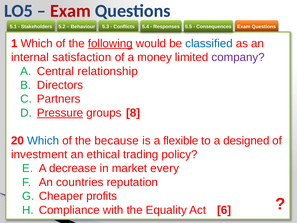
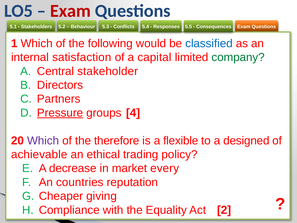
following underline: present -> none
money: money -> capital
company colour: purple -> green
relationship: relationship -> stakeholder
8: 8 -> 4
Which at (43, 140) colour: blue -> purple
because: because -> therefore
investment: investment -> achievable
profits: profits -> giving
6: 6 -> 2
